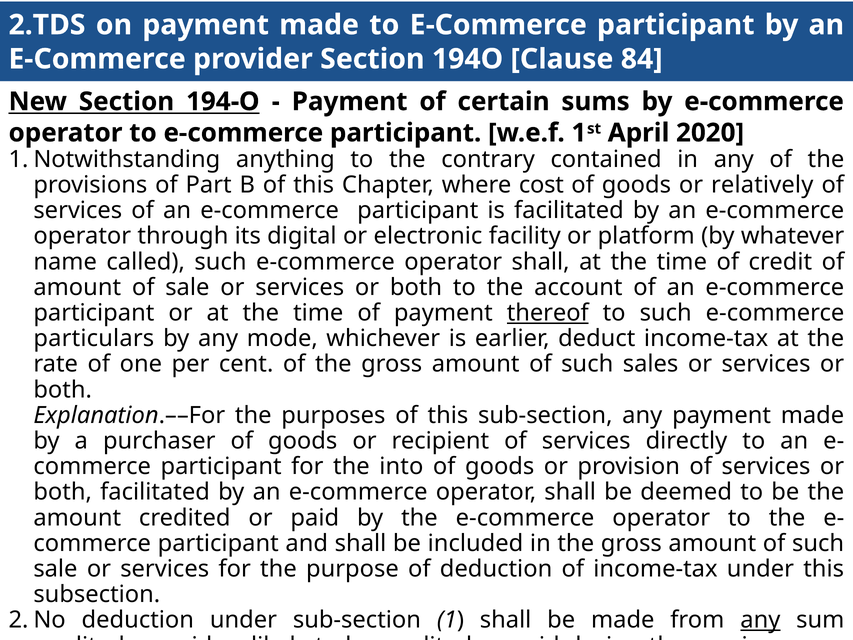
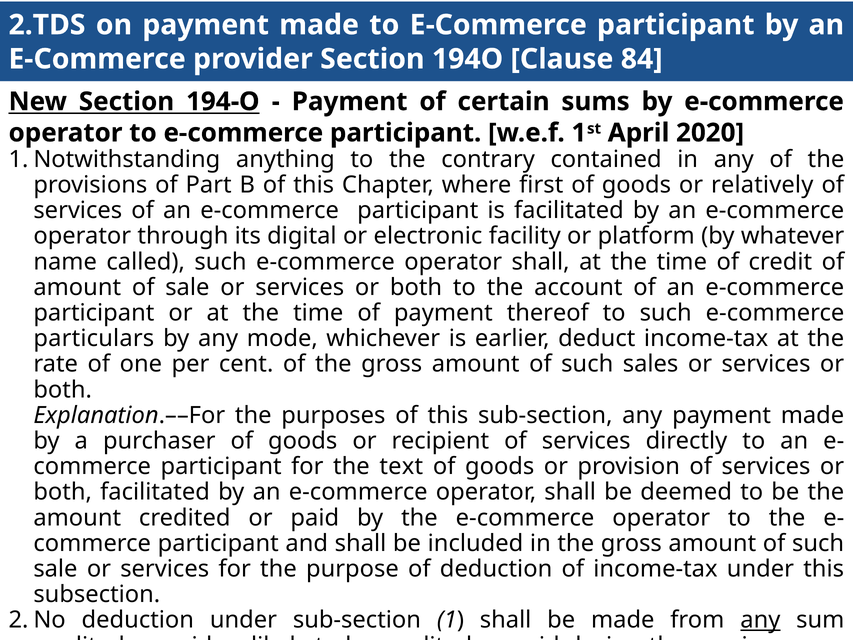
cost: cost -> first
thereof underline: present -> none
into: into -> text
